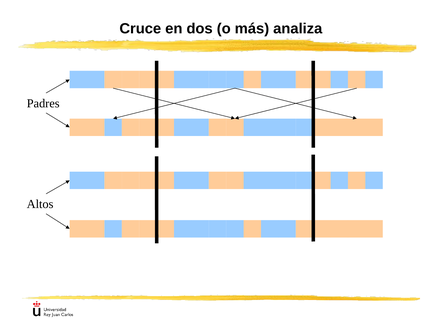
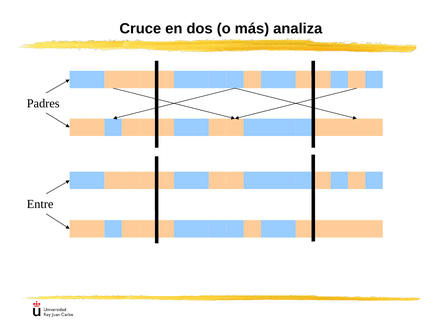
Altos: Altos -> Entre
